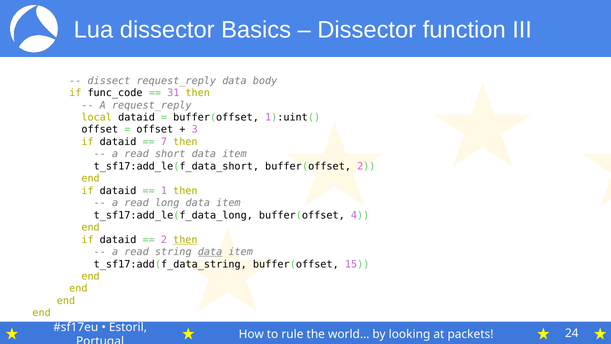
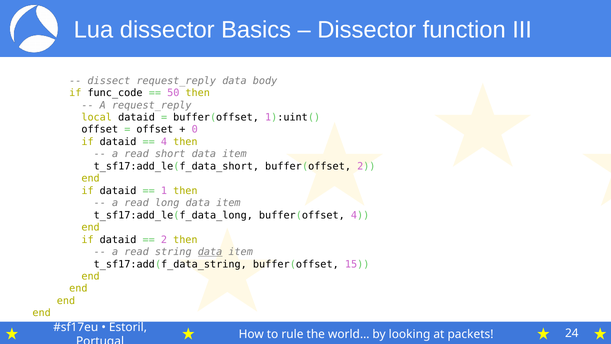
31: 31 -> 50
3: 3 -> 0
7 at (164, 142): 7 -> 4
then at (185, 239) underline: present -> none
